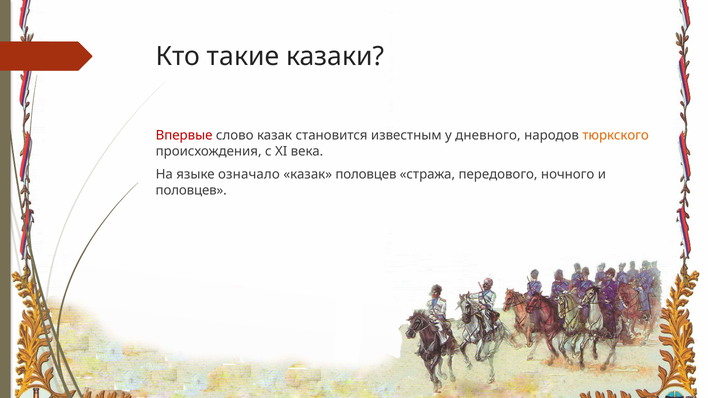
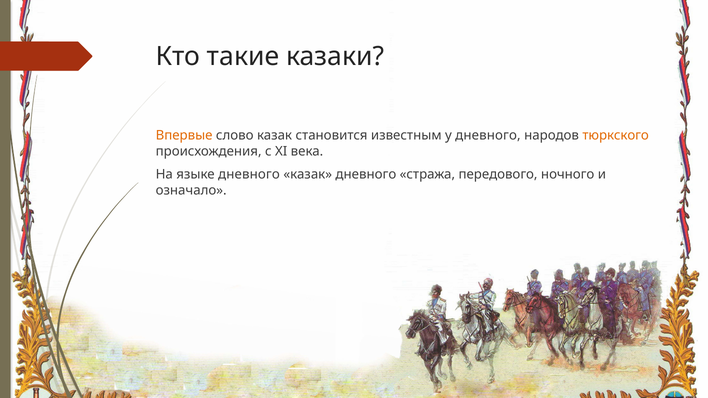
Впервые colour: red -> orange
языке означало: означало -> дневного
казак половцев: половцев -> дневного
половцев at (191, 191): половцев -> означало
